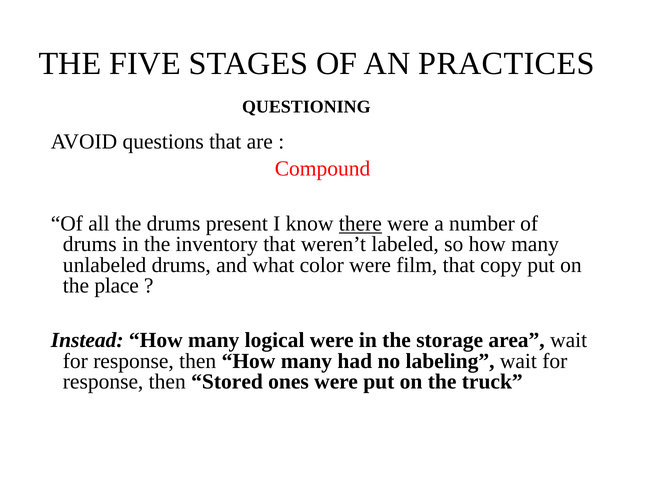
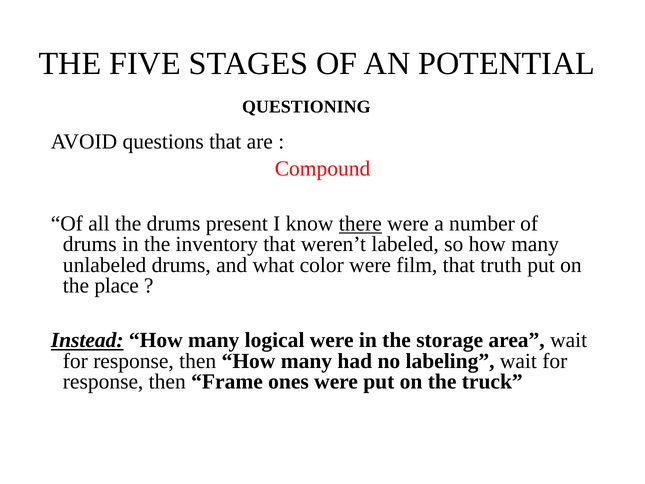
PRACTICES: PRACTICES -> POTENTIAL
copy: copy -> truth
Instead underline: none -> present
Stored: Stored -> Frame
